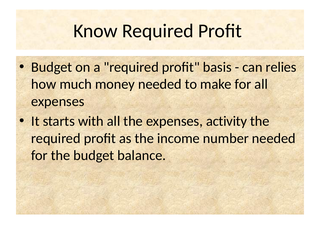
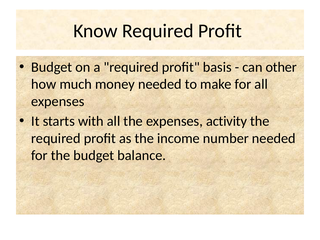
relies: relies -> other
